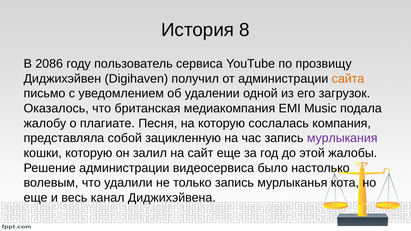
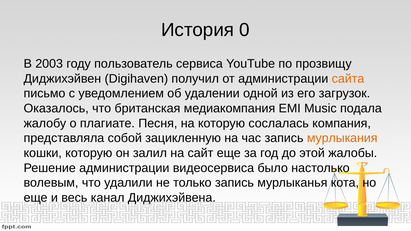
8: 8 -> 0
2086: 2086 -> 2003
мурлыкания colour: purple -> orange
